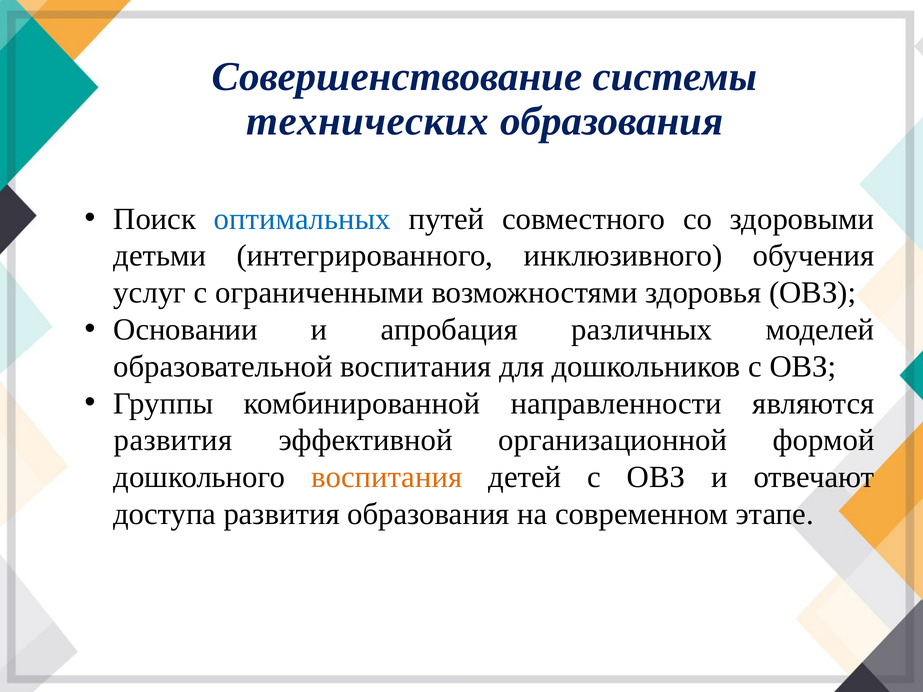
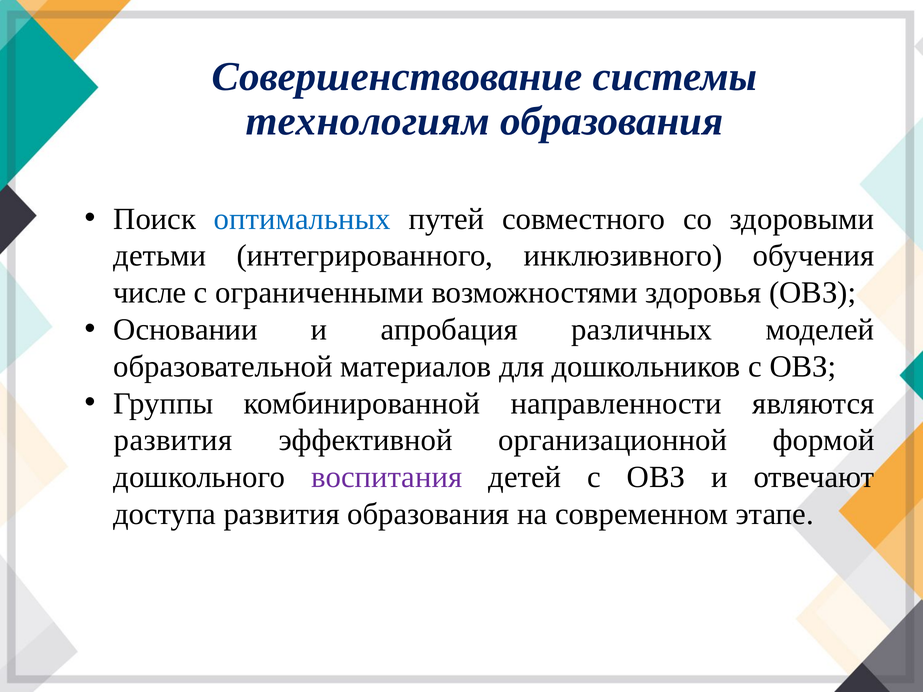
технических: технических -> технологиям
услуг: услуг -> числе
образовательной воспитания: воспитания -> материалов
воспитания at (387, 477) colour: orange -> purple
